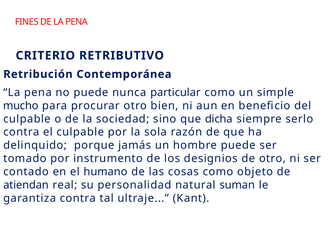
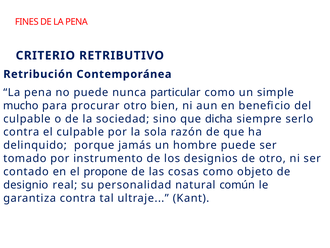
humano: humano -> propone
atiendan: atiendan -> designio
suman: suman -> común
